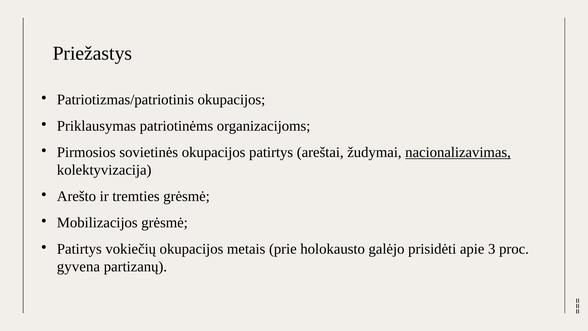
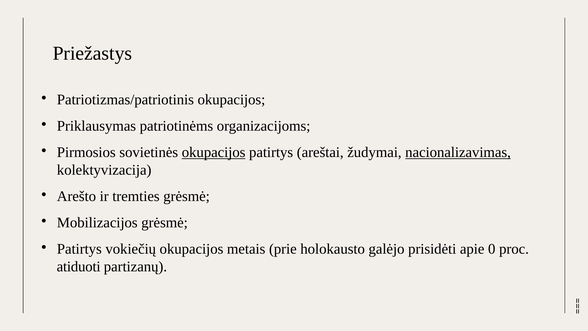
okupacijos at (214, 152) underline: none -> present
3: 3 -> 0
gyvena: gyvena -> atiduoti
